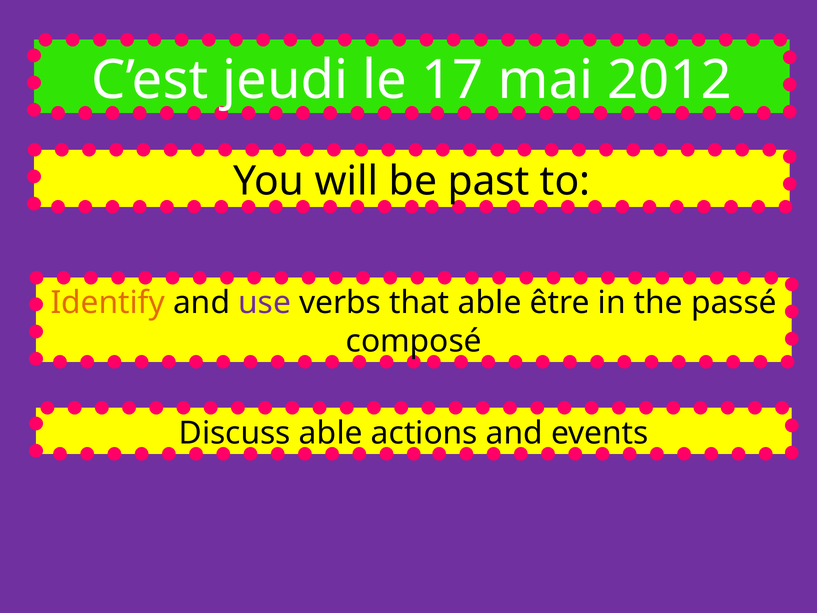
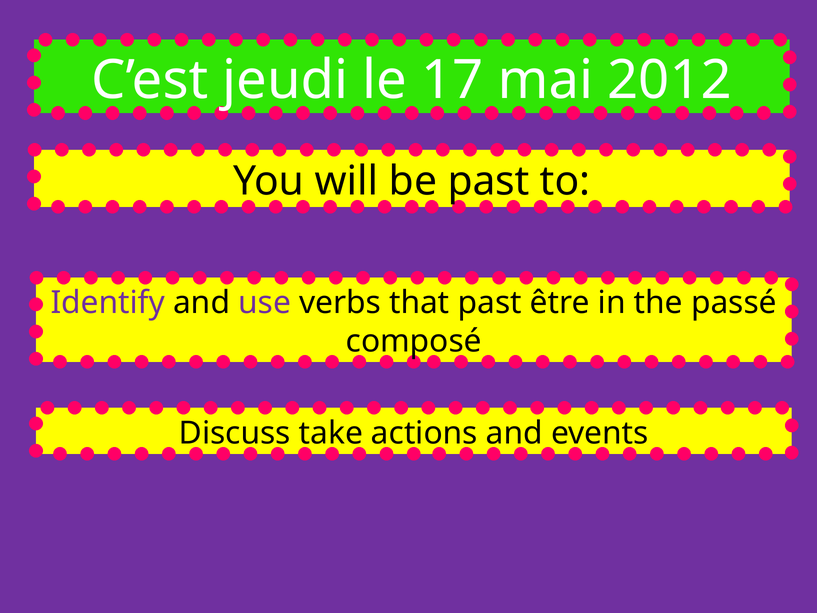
Identify colour: orange -> purple
that able: able -> past
Discuss able: able -> take
